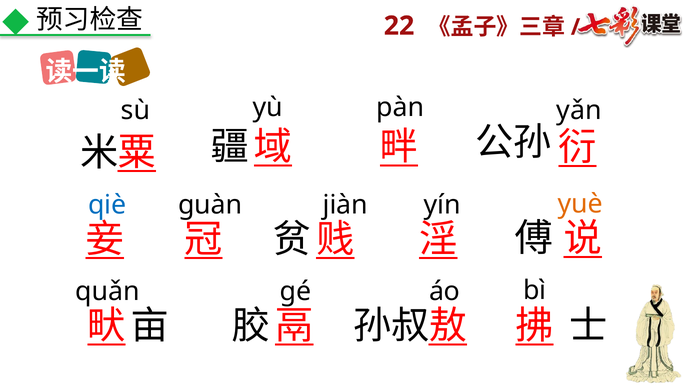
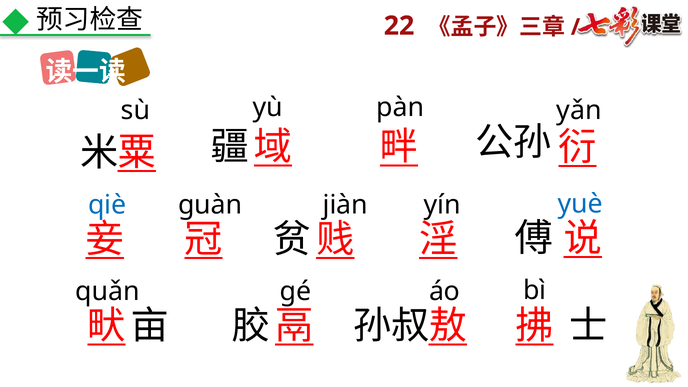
yuè colour: orange -> blue
